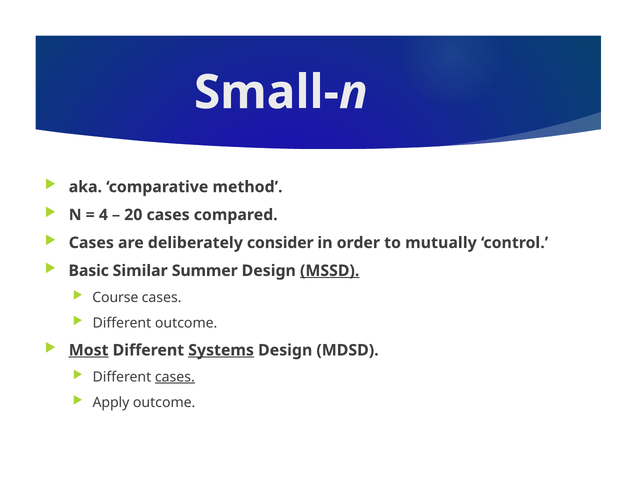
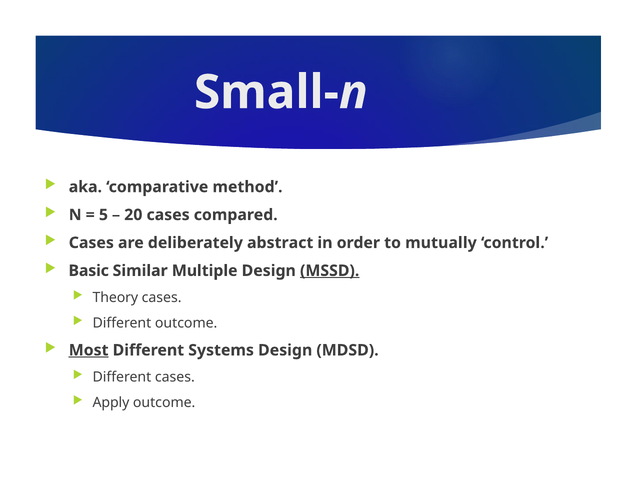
4: 4 -> 5
consider: consider -> abstract
Summer: Summer -> Multiple
Course: Course -> Theory
Systems underline: present -> none
cases at (175, 377) underline: present -> none
